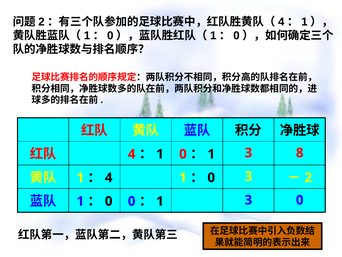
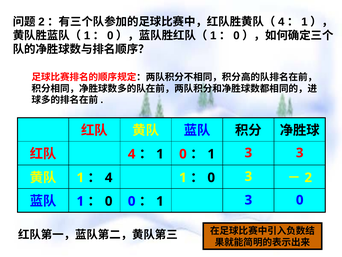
3 8: 8 -> 3
